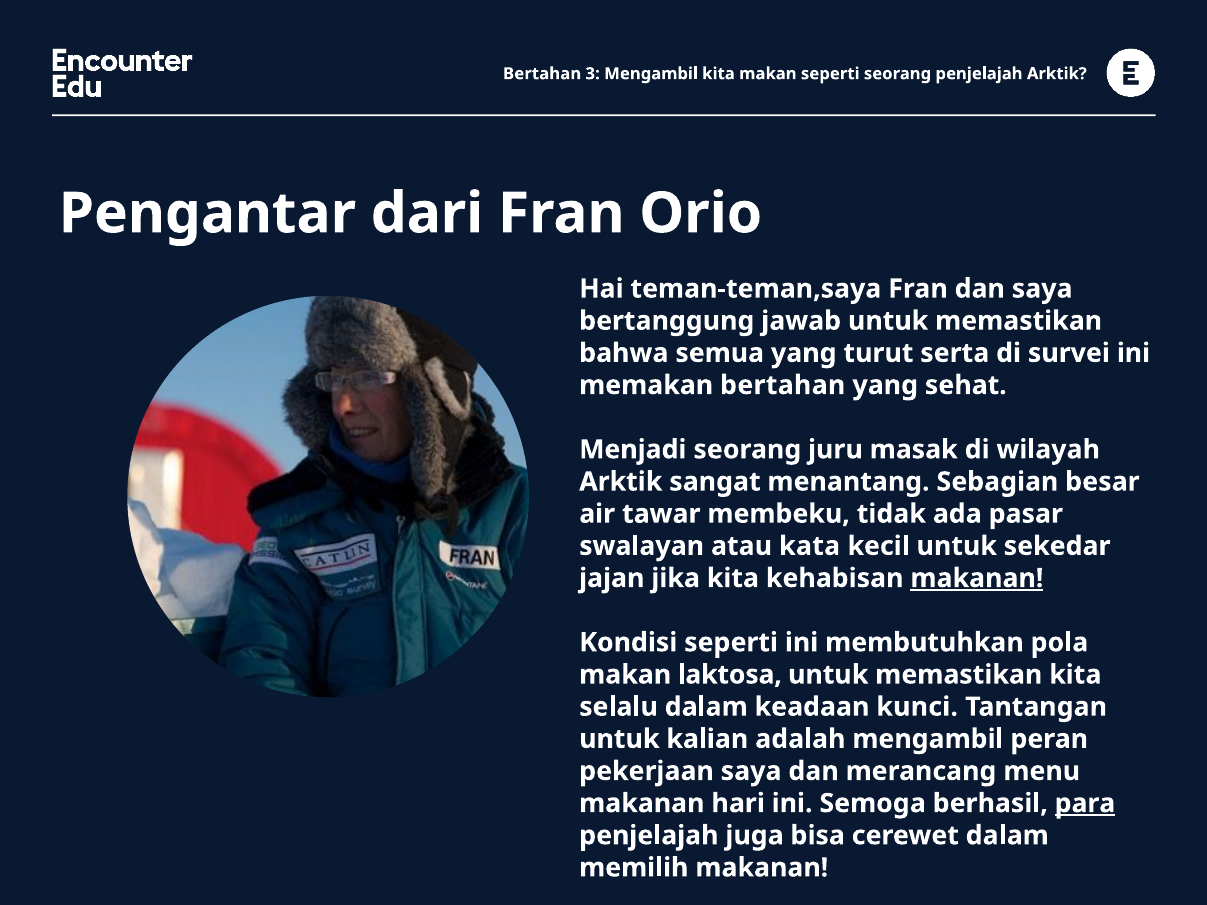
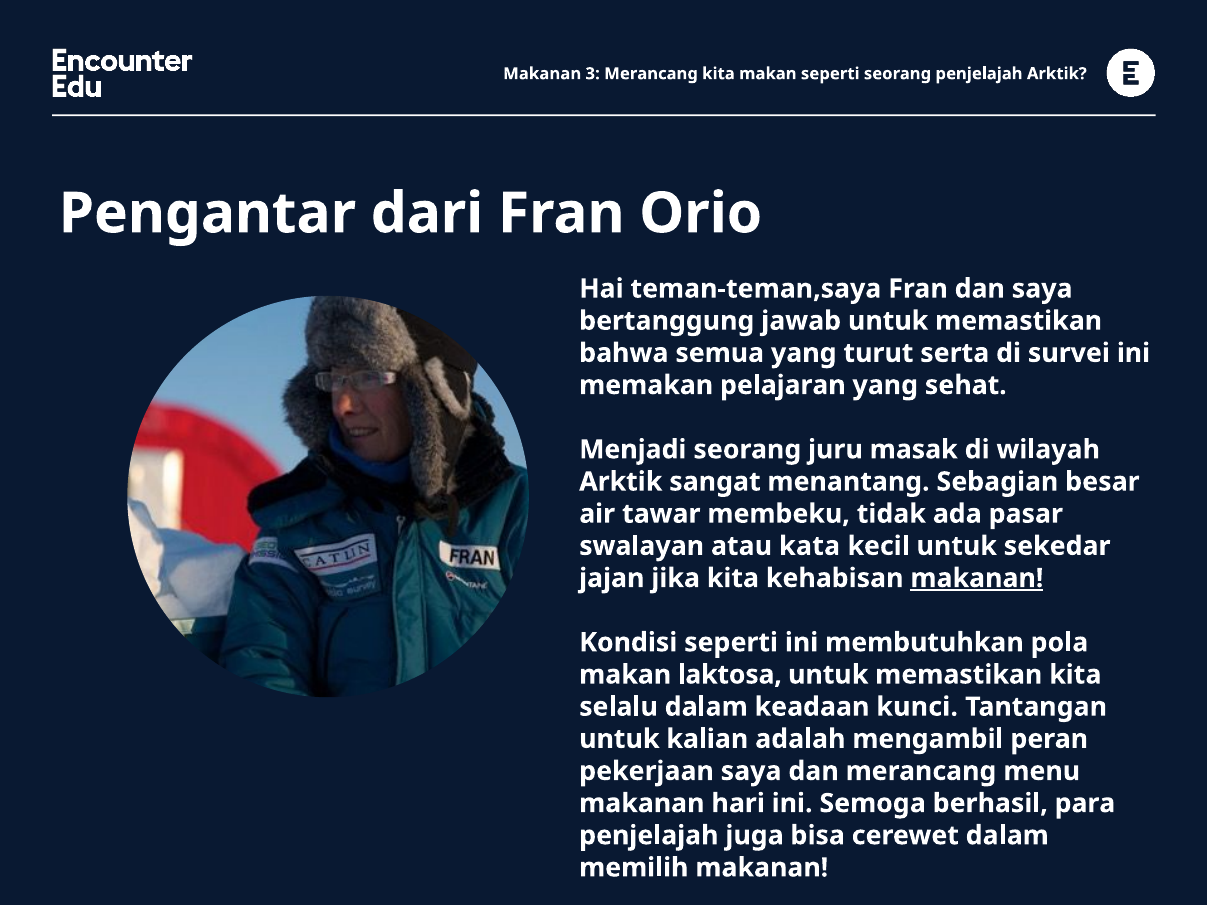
Bertahan at (542, 74): Bertahan -> Makanan
3 Mengambil: Mengambil -> Merancang
memakan bertahan: bertahan -> pelajaran
para underline: present -> none
